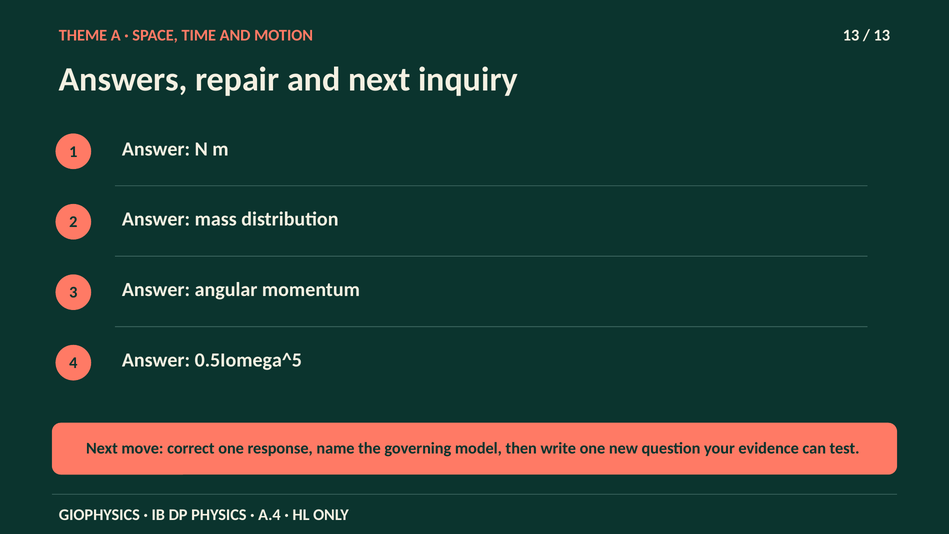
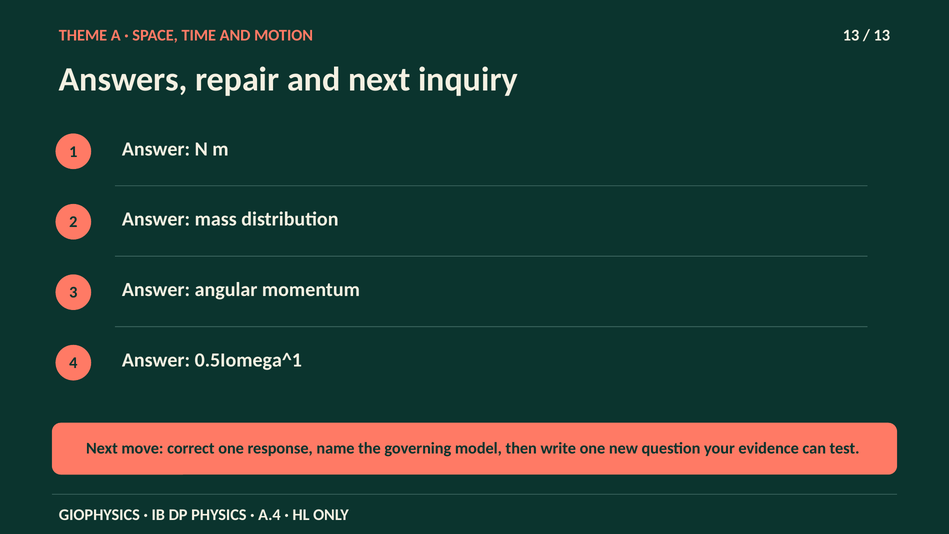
0.5Iomega^5: 0.5Iomega^5 -> 0.5Iomega^1
